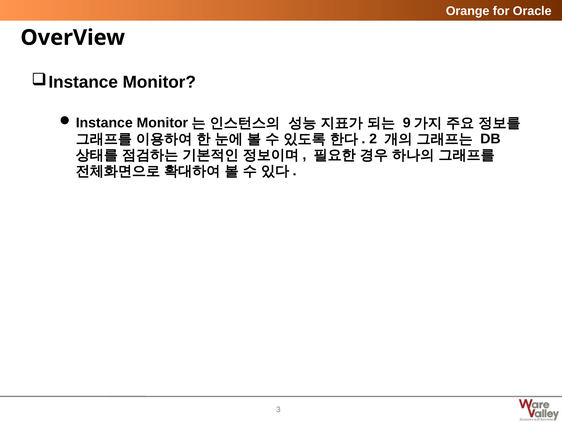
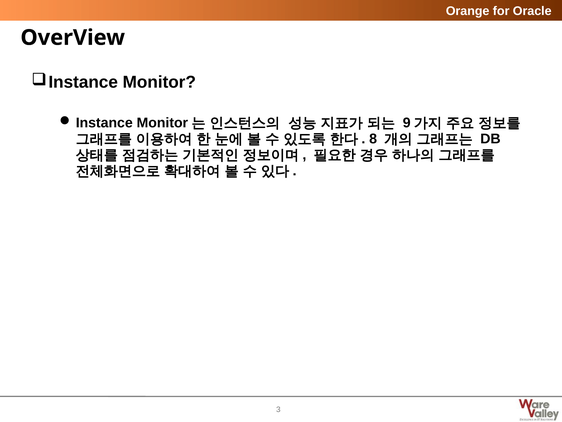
2: 2 -> 8
